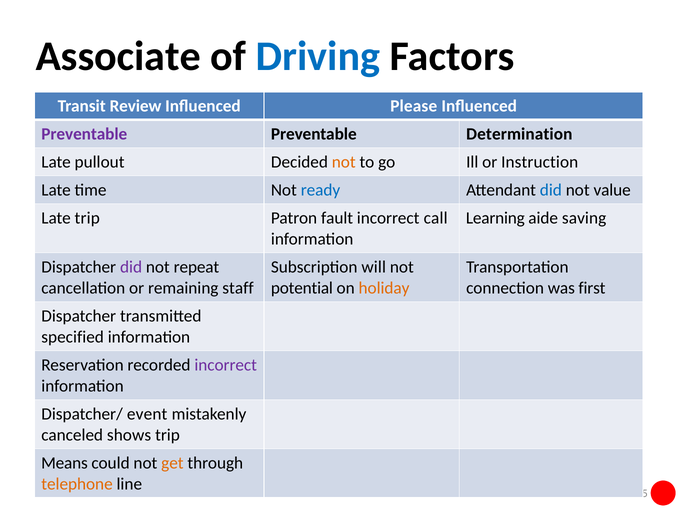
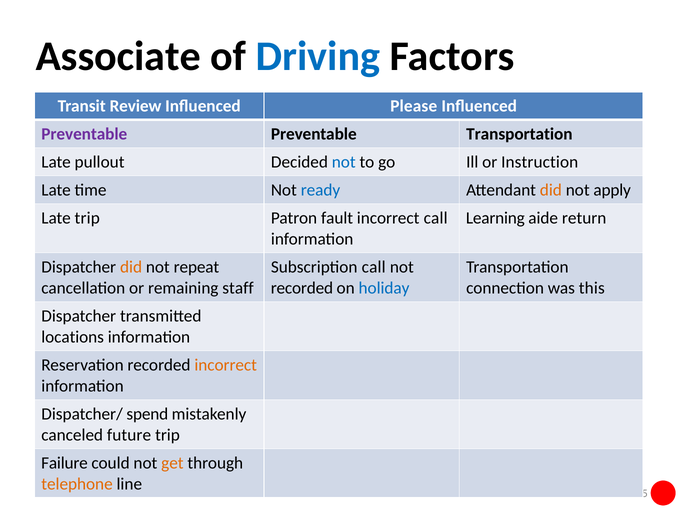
Preventable Determination: Determination -> Transportation
not at (344, 162) colour: orange -> blue
did at (551, 190) colour: blue -> orange
value: value -> apply
saving: saving -> return
did at (131, 267) colour: purple -> orange
Subscription will: will -> call
potential at (302, 288): potential -> recorded
holiday colour: orange -> blue
first: first -> this
specified: specified -> locations
incorrect at (226, 365) colour: purple -> orange
event: event -> spend
shows: shows -> future
Means: Means -> Failure
